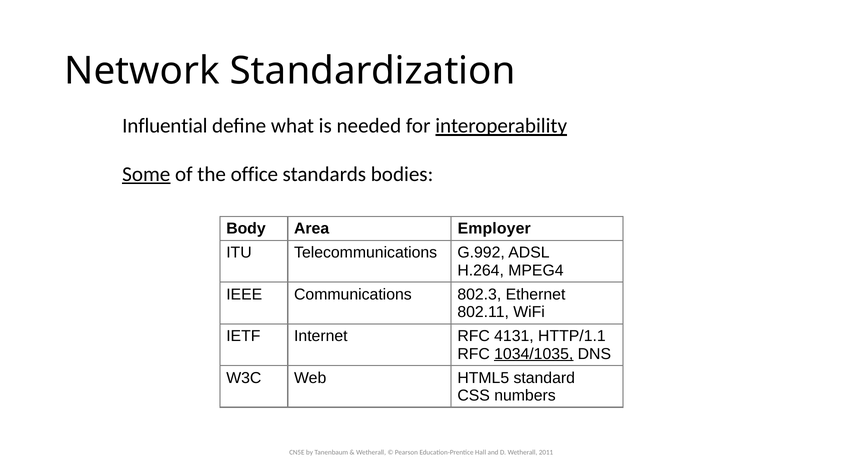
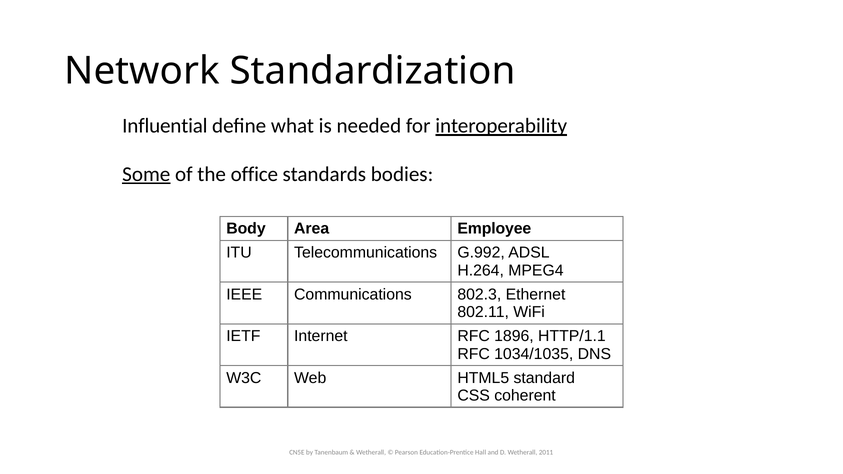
Employer: Employer -> Employee
4131: 4131 -> 1896
1034/1035 underline: present -> none
numbers: numbers -> coherent
